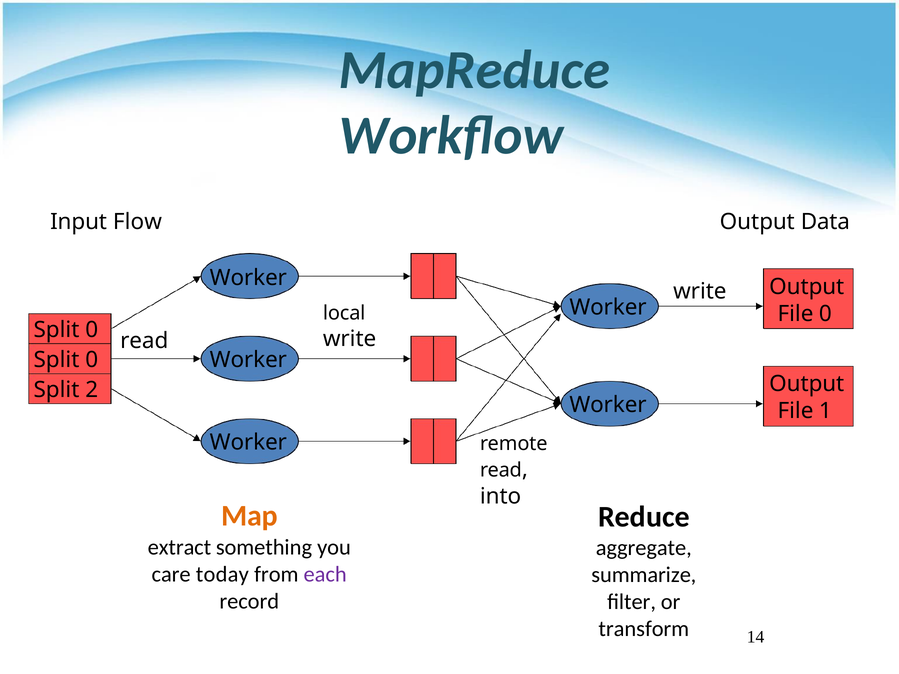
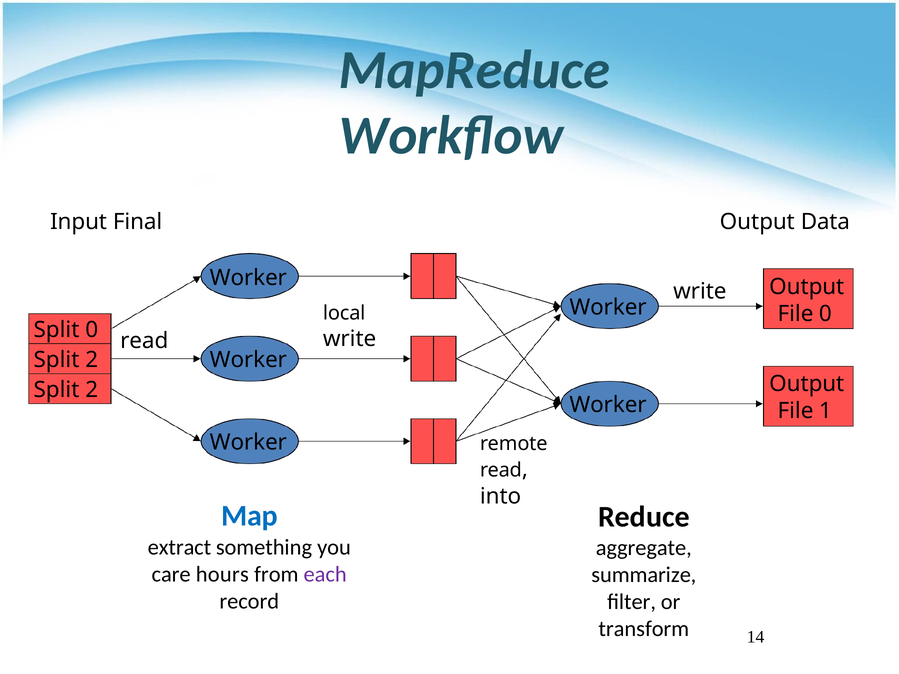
Flow: Flow -> Final
0 at (92, 360): 0 -> 2
Map colour: orange -> blue
today: today -> hours
